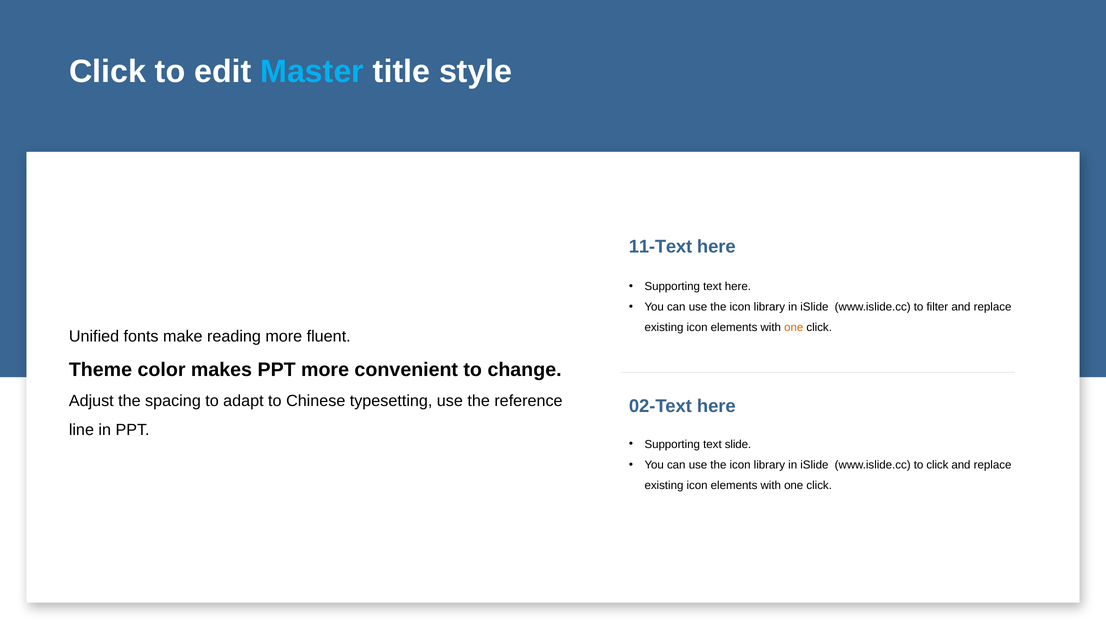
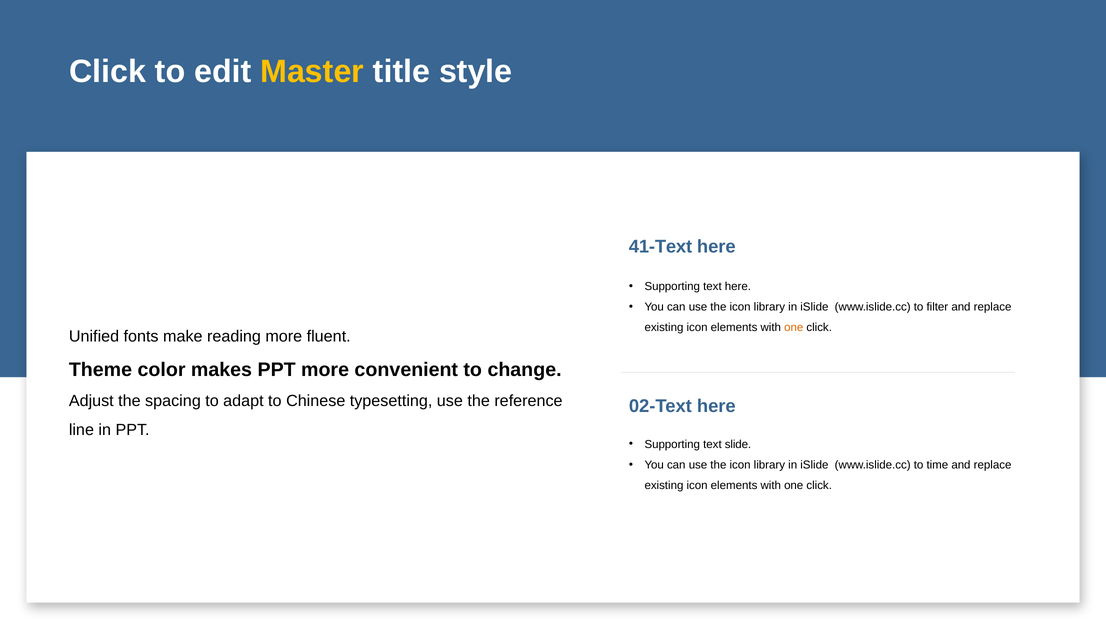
Master colour: light blue -> yellow
11-Text: 11-Text -> 41-Text
to click: click -> time
